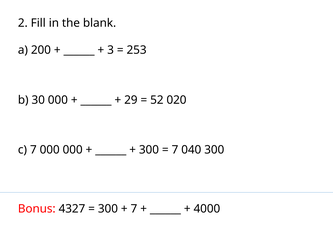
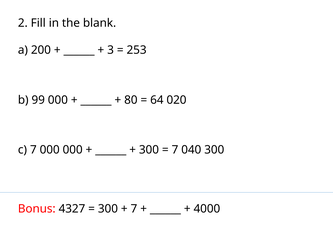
30: 30 -> 99
29: 29 -> 80
52: 52 -> 64
